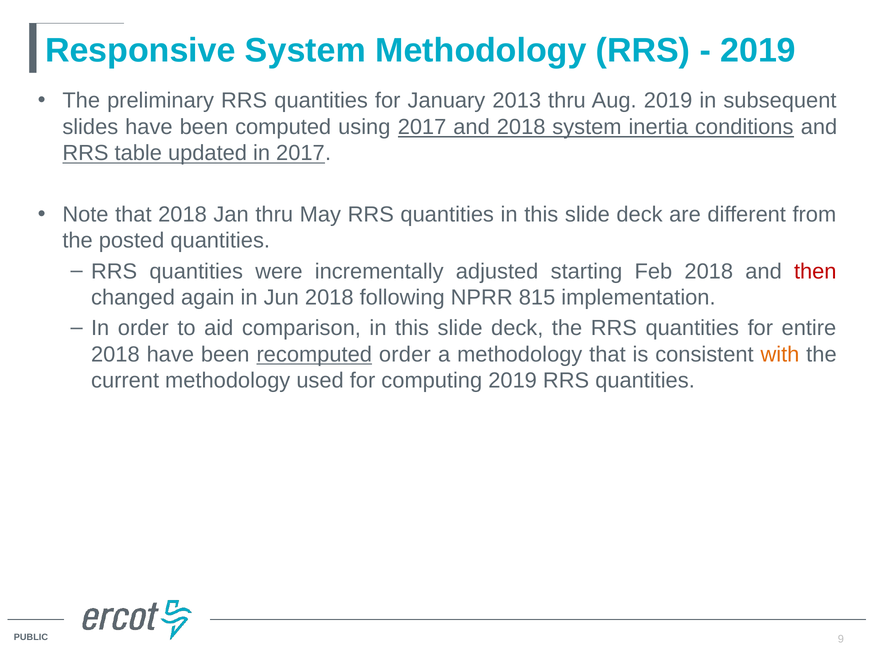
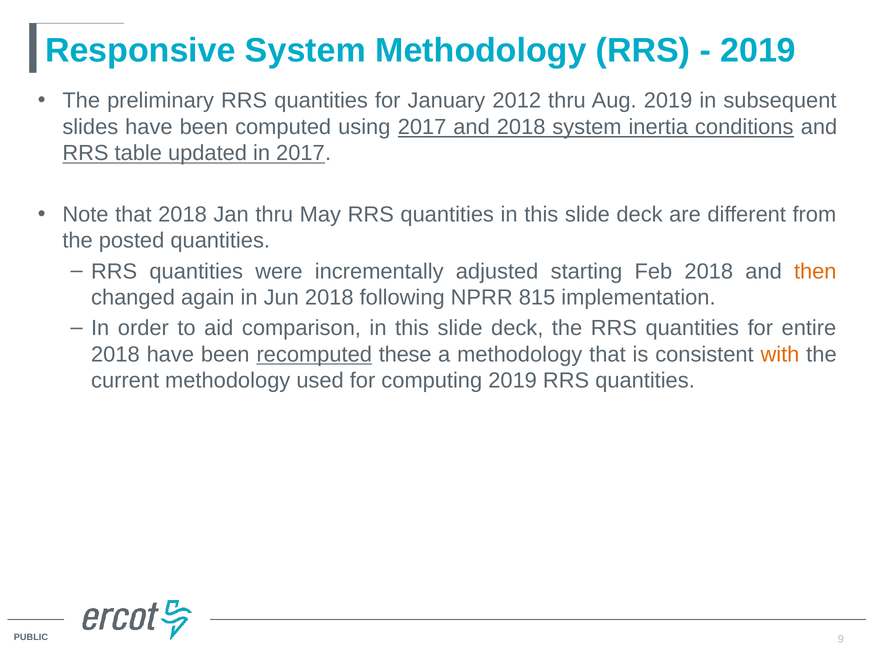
2013: 2013 -> 2012
then colour: red -> orange
recomputed order: order -> these
